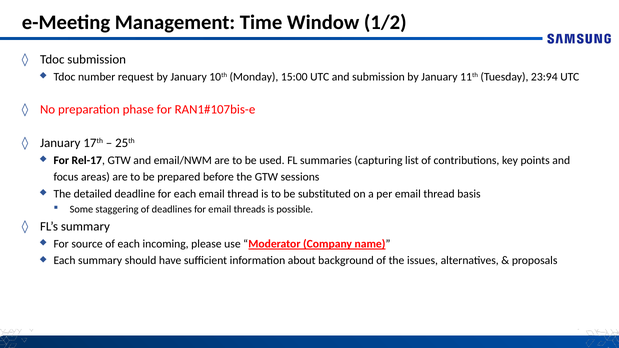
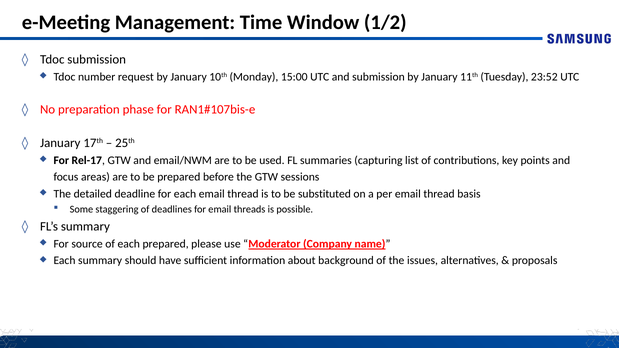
23:94: 23:94 -> 23:52
each incoming: incoming -> prepared
